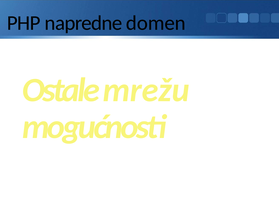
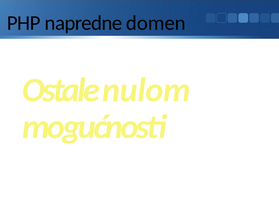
mrežu: mrežu -> nulom
